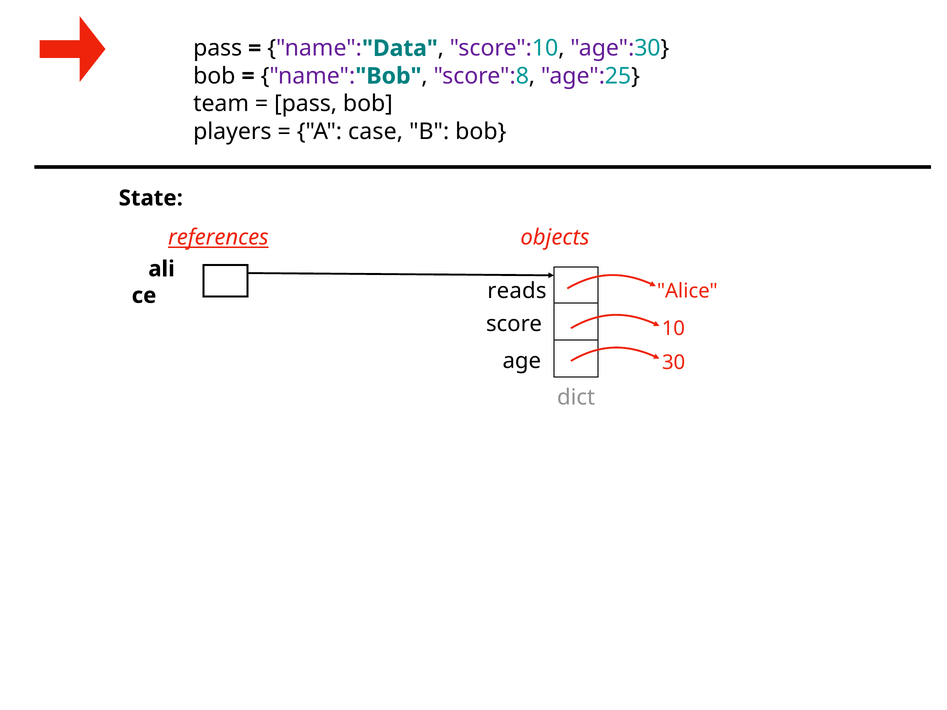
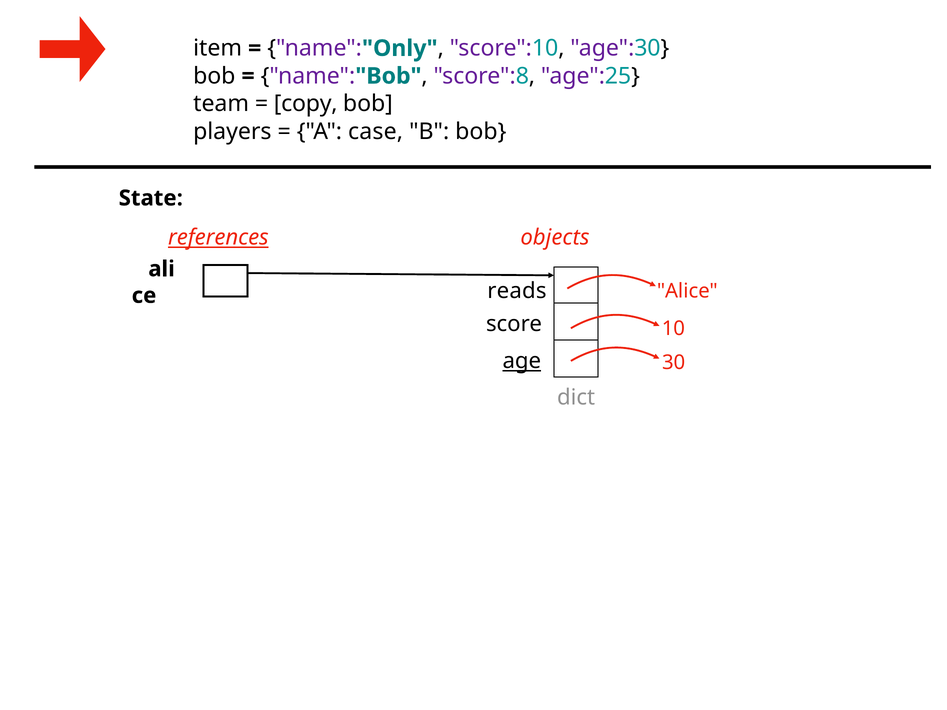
pass at (218, 48): pass -> item
Data: Data -> Only
pass at (306, 104): pass -> copy
age underline: none -> present
